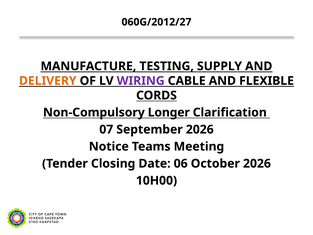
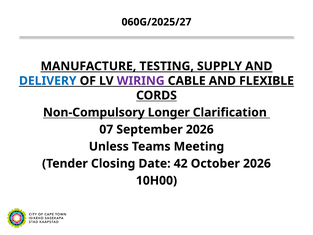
060G/2012/27: 060G/2012/27 -> 060G/2025/27
DELIVERY colour: orange -> blue
Notice: Notice -> Unless
06: 06 -> 42
